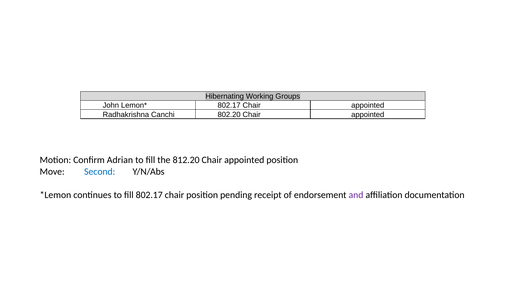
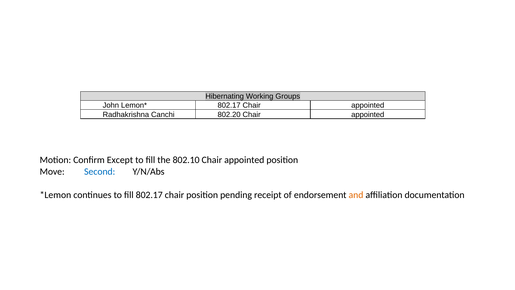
Adrian: Adrian -> Except
812.20: 812.20 -> 802.10
and colour: purple -> orange
